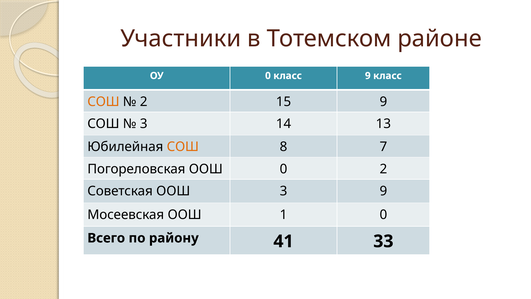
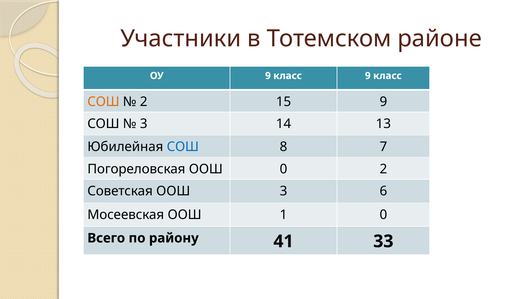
ОУ 0: 0 -> 9
СОШ at (183, 147) colour: orange -> blue
3 9: 9 -> 6
